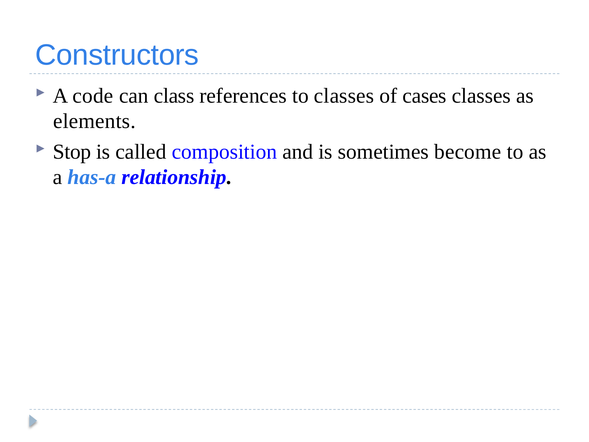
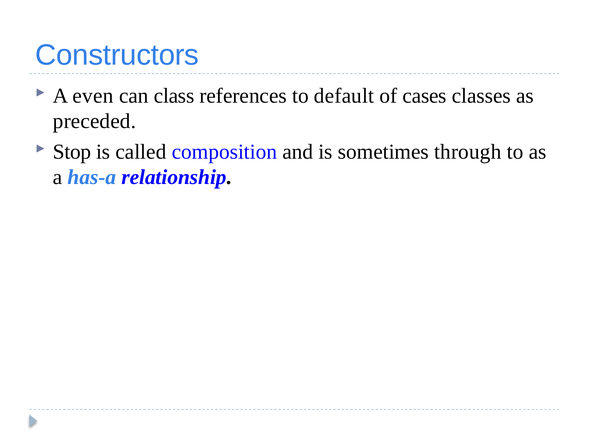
code: code -> even
to classes: classes -> default
elements: elements -> preceded
become: become -> through
